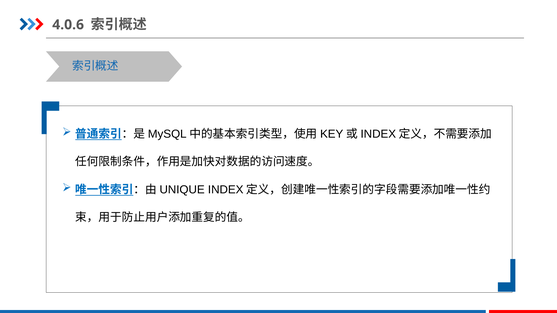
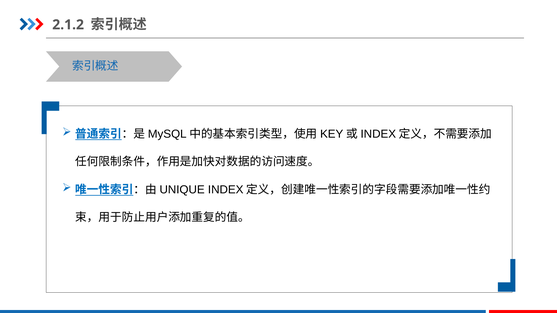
4.0.6: 4.0.6 -> 2.1.2
